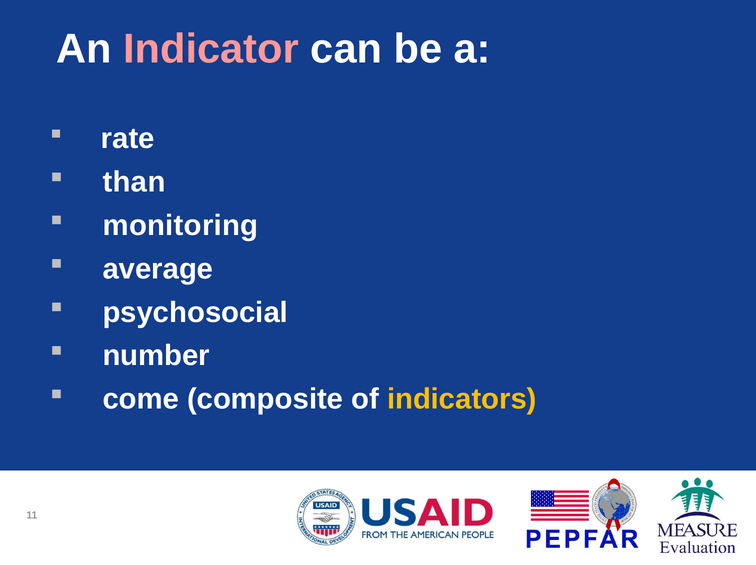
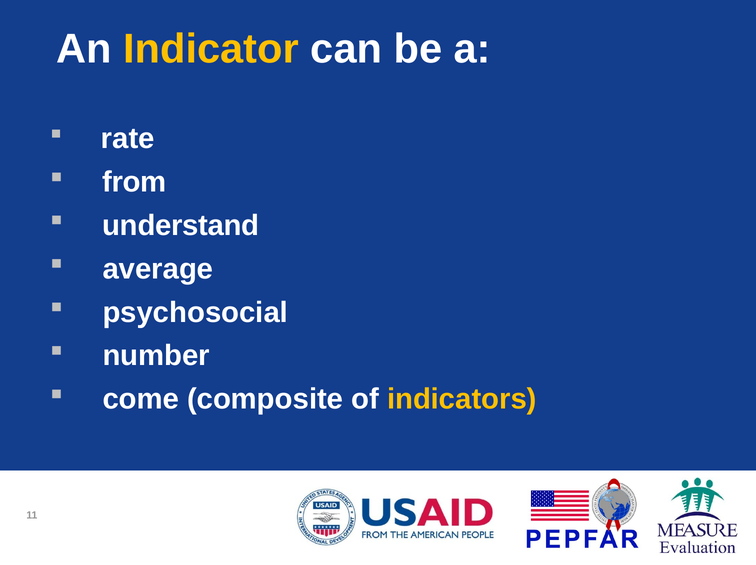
Indicator colour: pink -> yellow
than: than -> from
monitoring: monitoring -> understand
